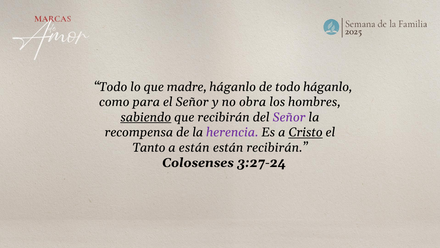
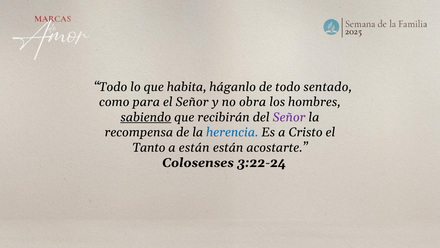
madre: madre -> habita
todo háganlo: háganlo -> sentado
herencia colour: purple -> blue
Cristo underline: present -> none
están recibirán: recibirán -> acostarte
3:27-24: 3:27-24 -> 3:22-24
